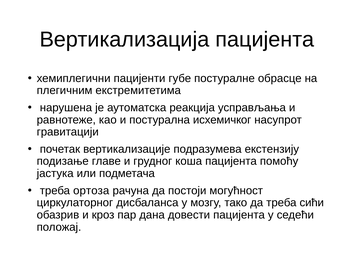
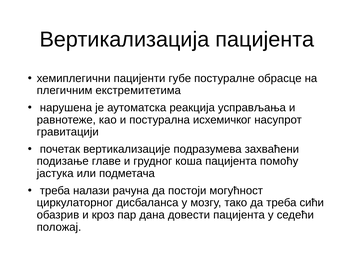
екстензију: екстензију -> захваћени
ортоза: ортоза -> налази
